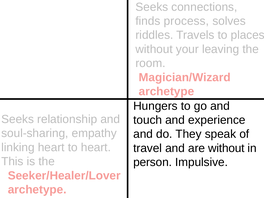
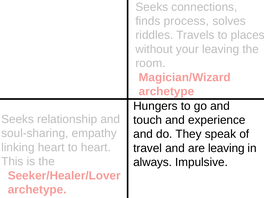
are without: without -> leaving
person: person -> always
